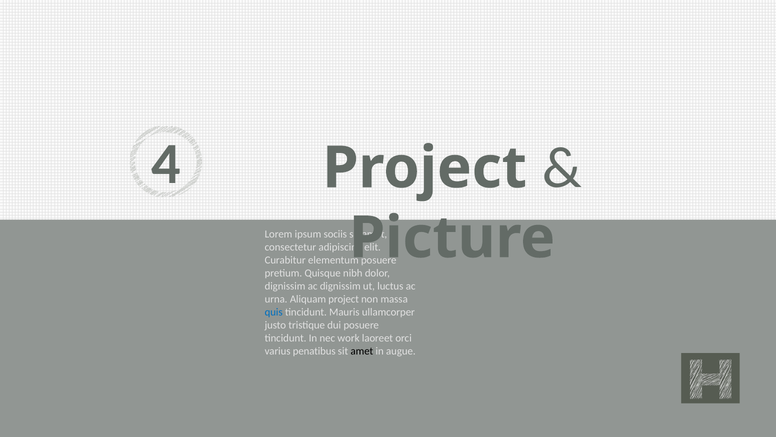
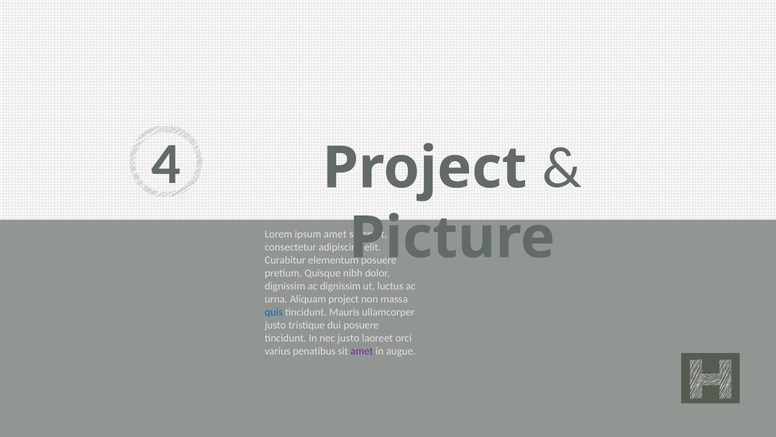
ipsum sociis: sociis -> amet
nec work: work -> justo
amet at (362, 351) colour: black -> purple
